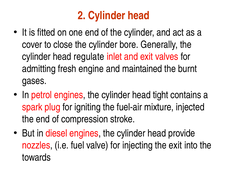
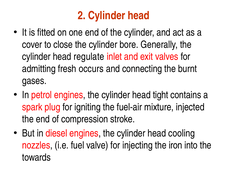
engine: engine -> occurs
maintained: maintained -> connecting
provide: provide -> cooling
the exit: exit -> iron
